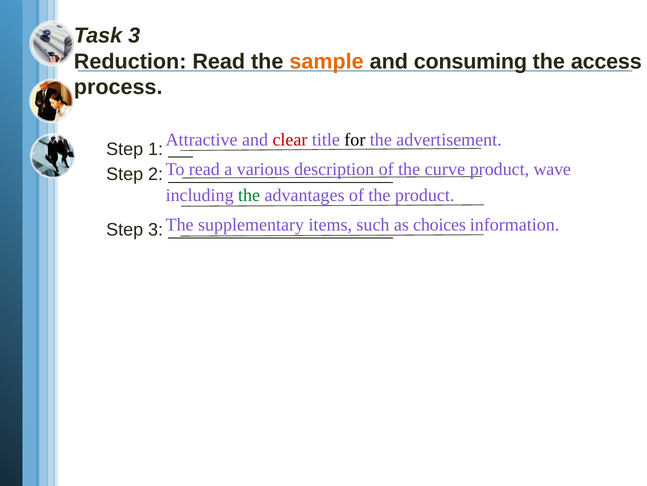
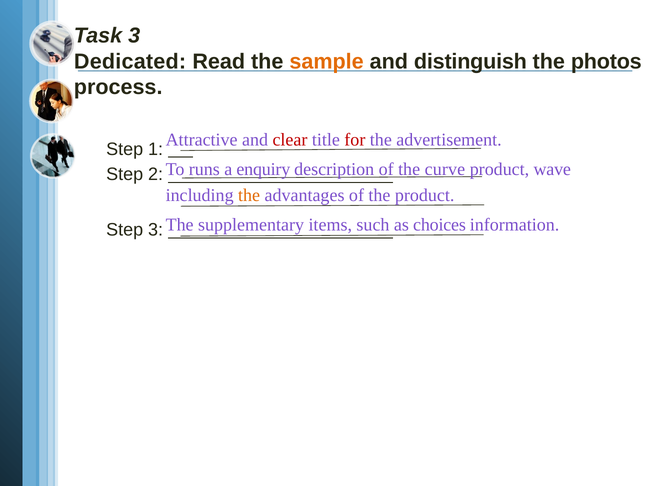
Reduction: Reduction -> Dedicated
consuming: consuming -> distinguish
access: access -> photos
for colour: black -> red
To read: read -> runs
various: various -> enquiry
the at (249, 195) colour: green -> orange
